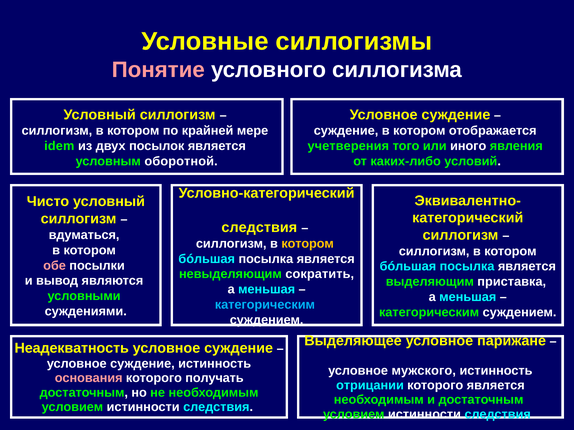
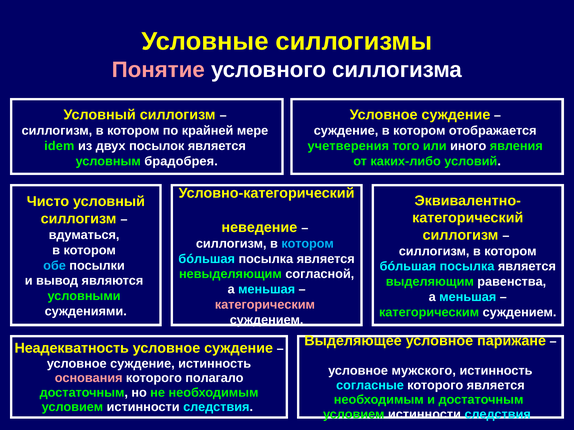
оборотной: оборотной -> брадобрея
следствия at (259, 228): следствия -> неведение
котором at (308, 244) colour: yellow -> light blue
обе colour: pink -> light blue
сократить: сократить -> согласной
приставка: приставка -> равенства
категорическим at (265, 305) colour: light blue -> pink
получать: получать -> полагало
отрицании: отрицании -> согласные
